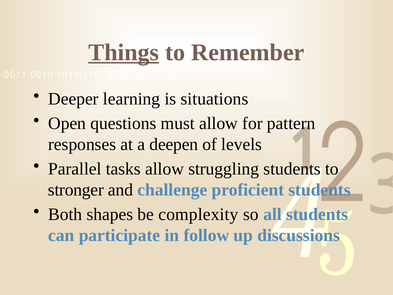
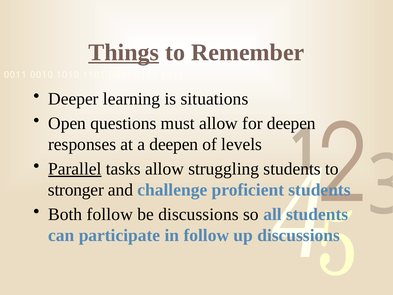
for pattern: pattern -> deepen
Parallel underline: none -> present
Both shapes: shapes -> follow
be complexity: complexity -> discussions
